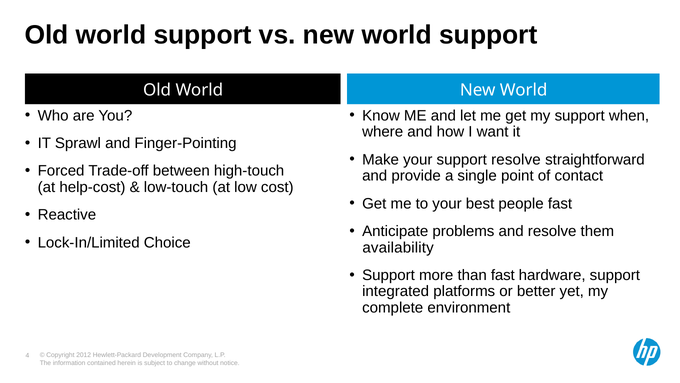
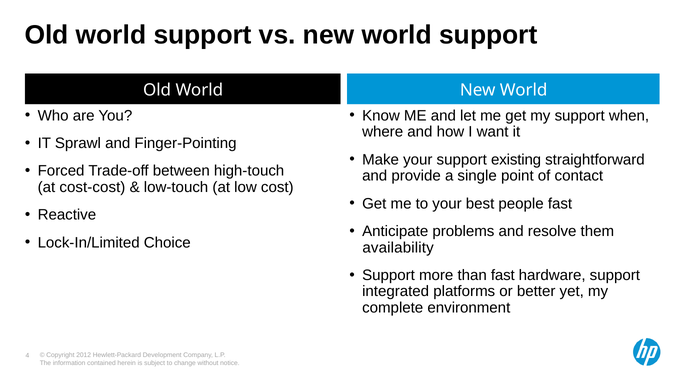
support resolve: resolve -> existing
help-cost: help-cost -> cost-cost
